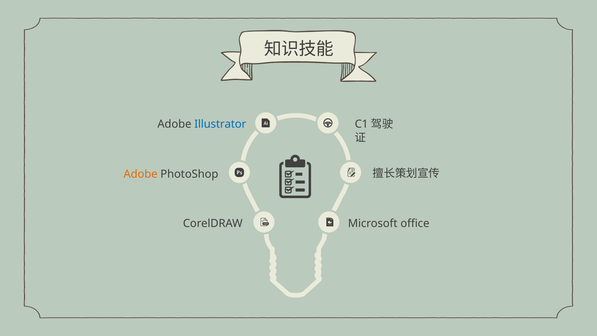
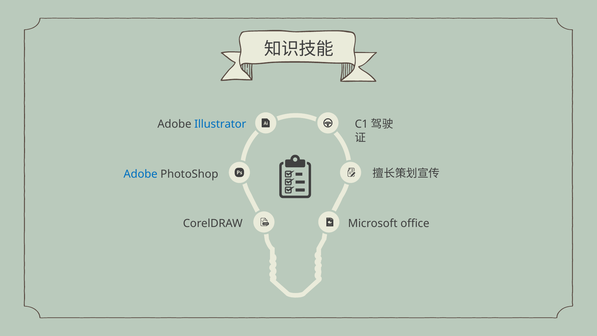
Adobe at (141, 174) colour: orange -> blue
